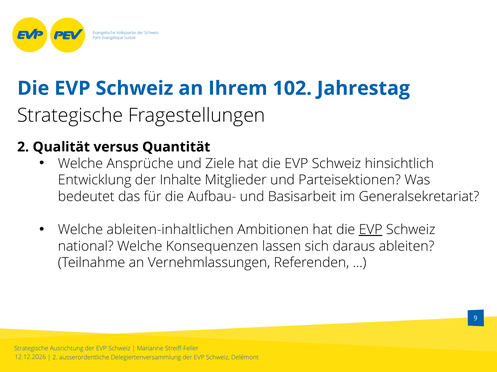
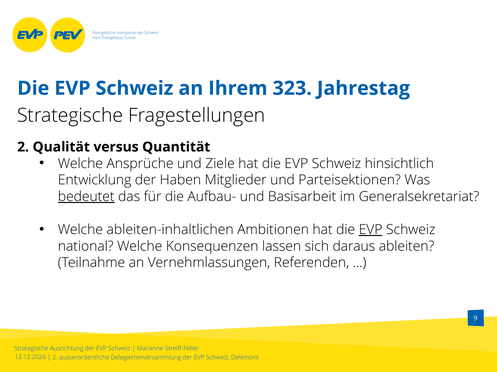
102: 102 -> 323
Inhalte: Inhalte -> Haben
bedeutet underline: none -> present
